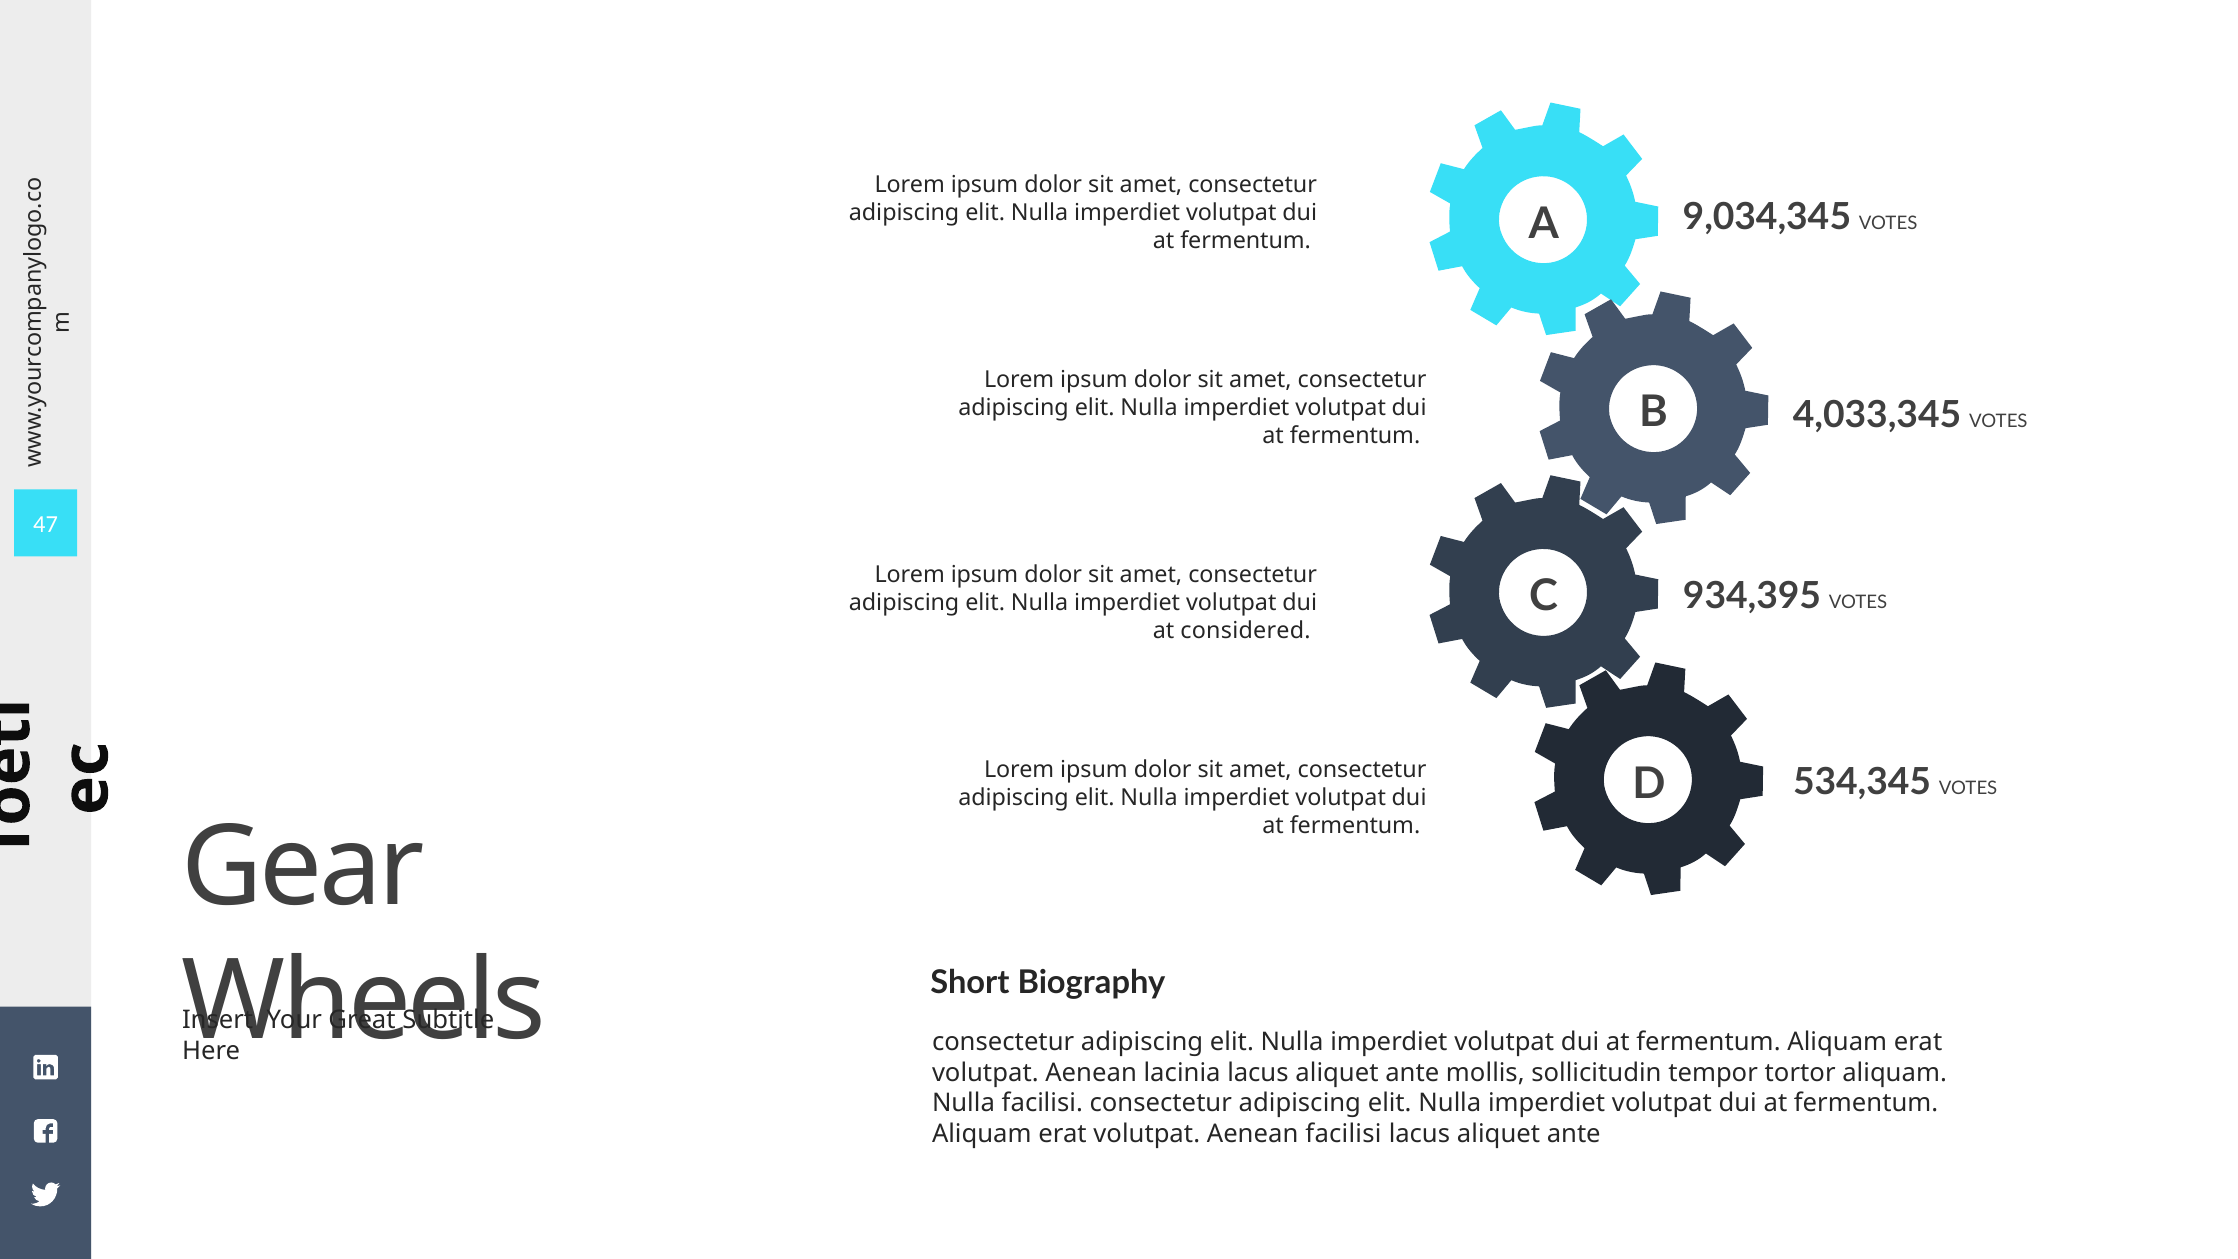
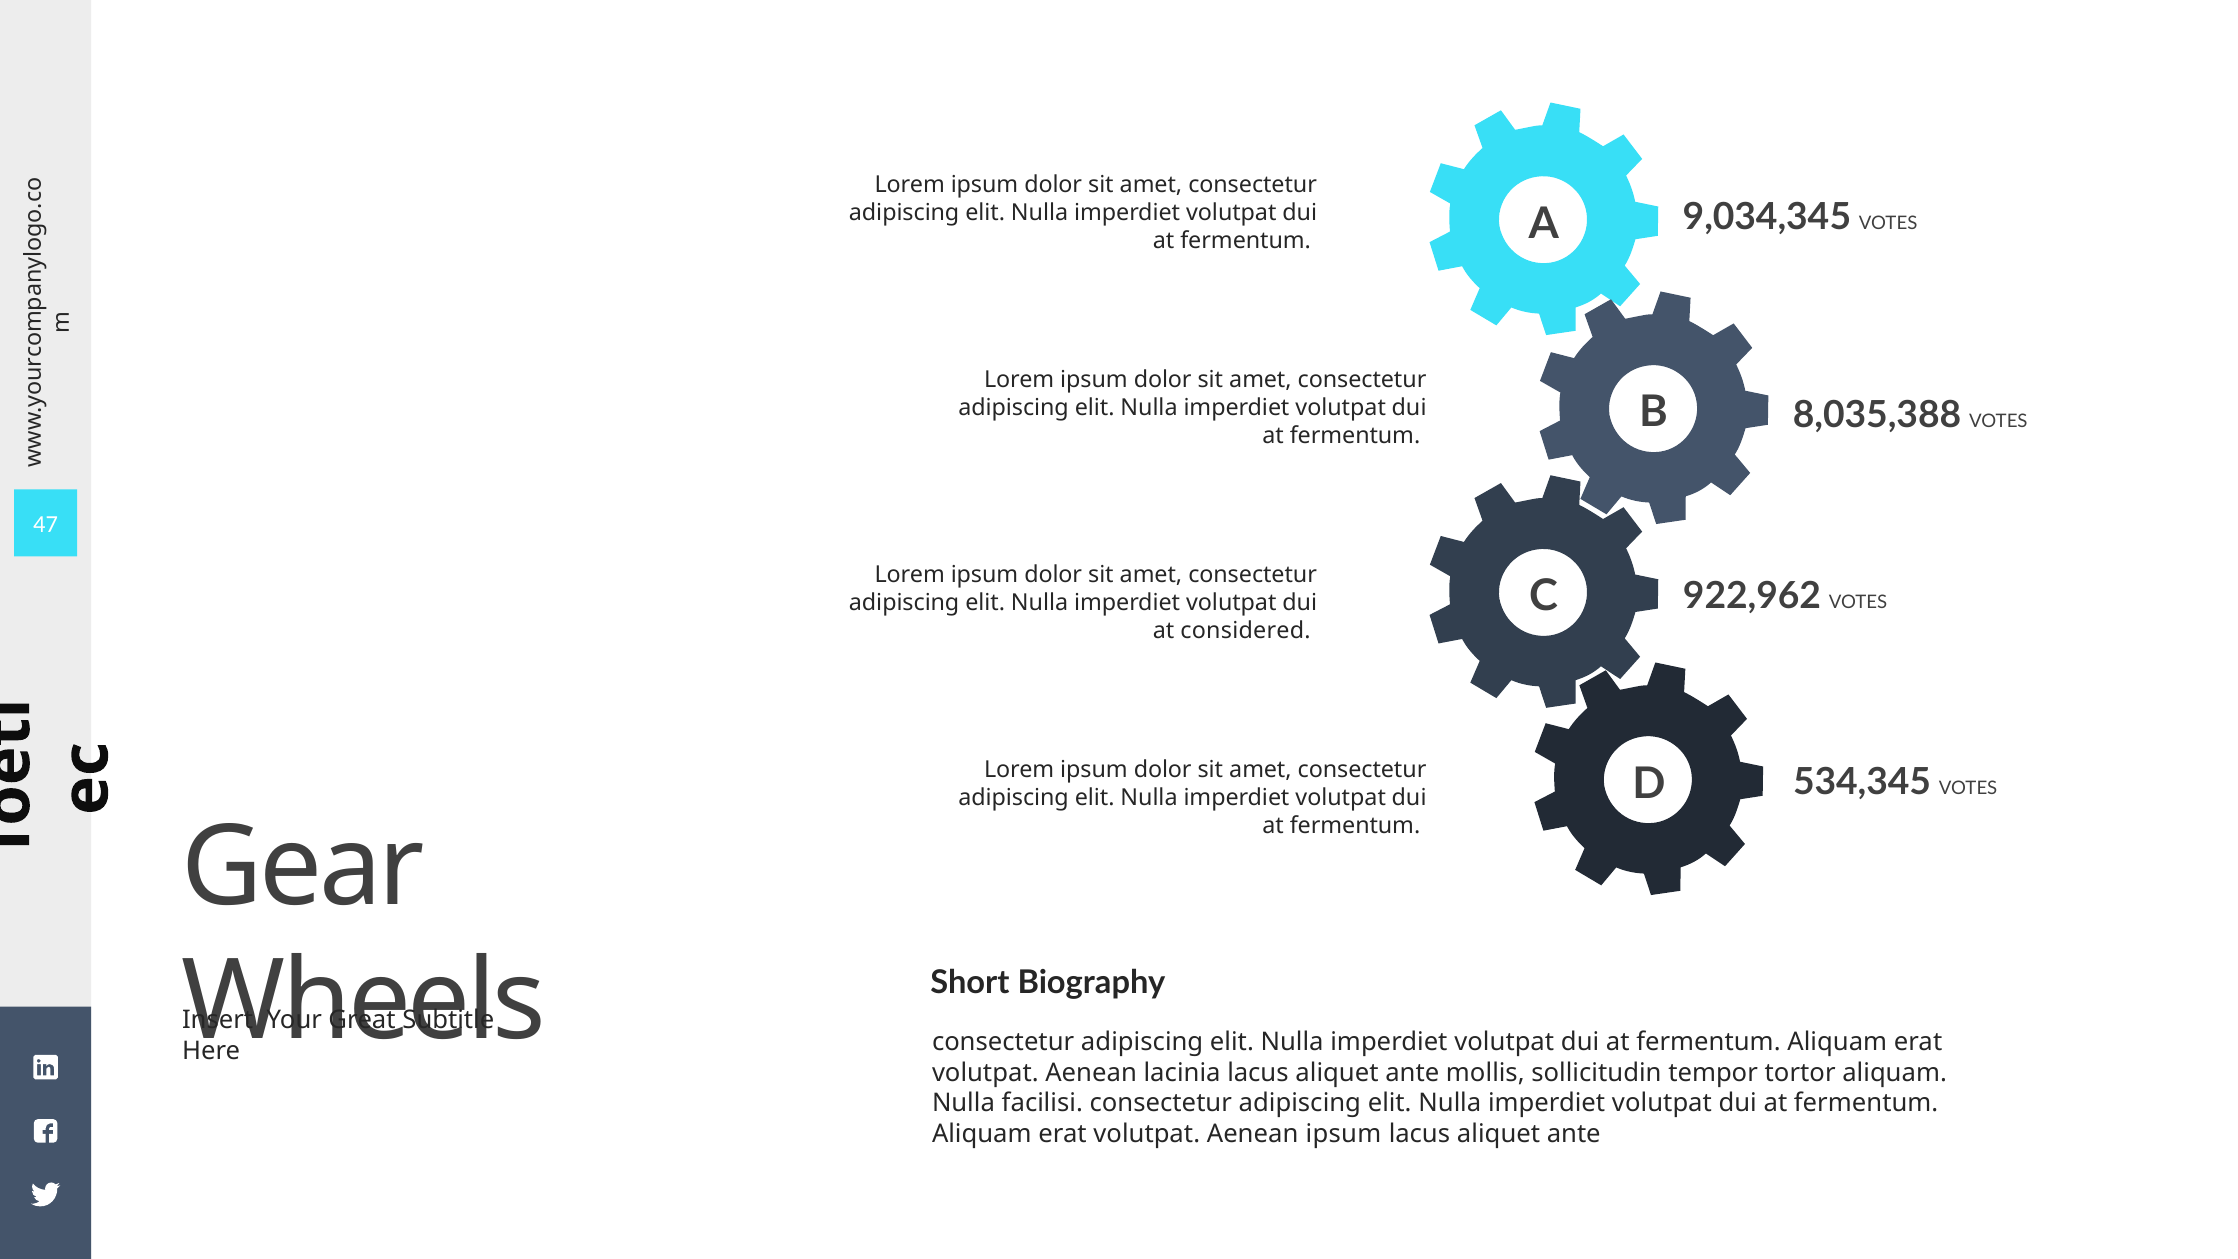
4,033,345: 4,033,345 -> 8,035,388
934,395: 934,395 -> 922,962
Aenean facilisi: facilisi -> ipsum
